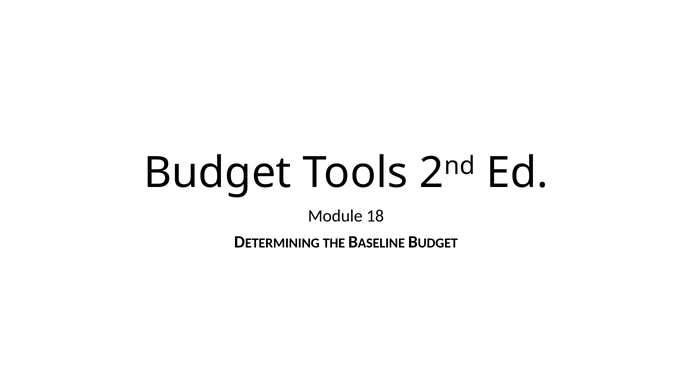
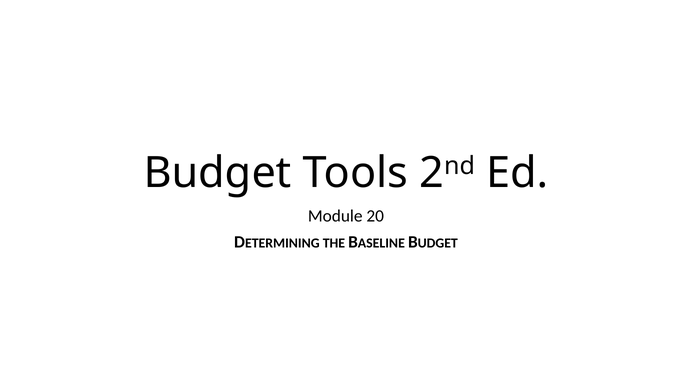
18: 18 -> 20
